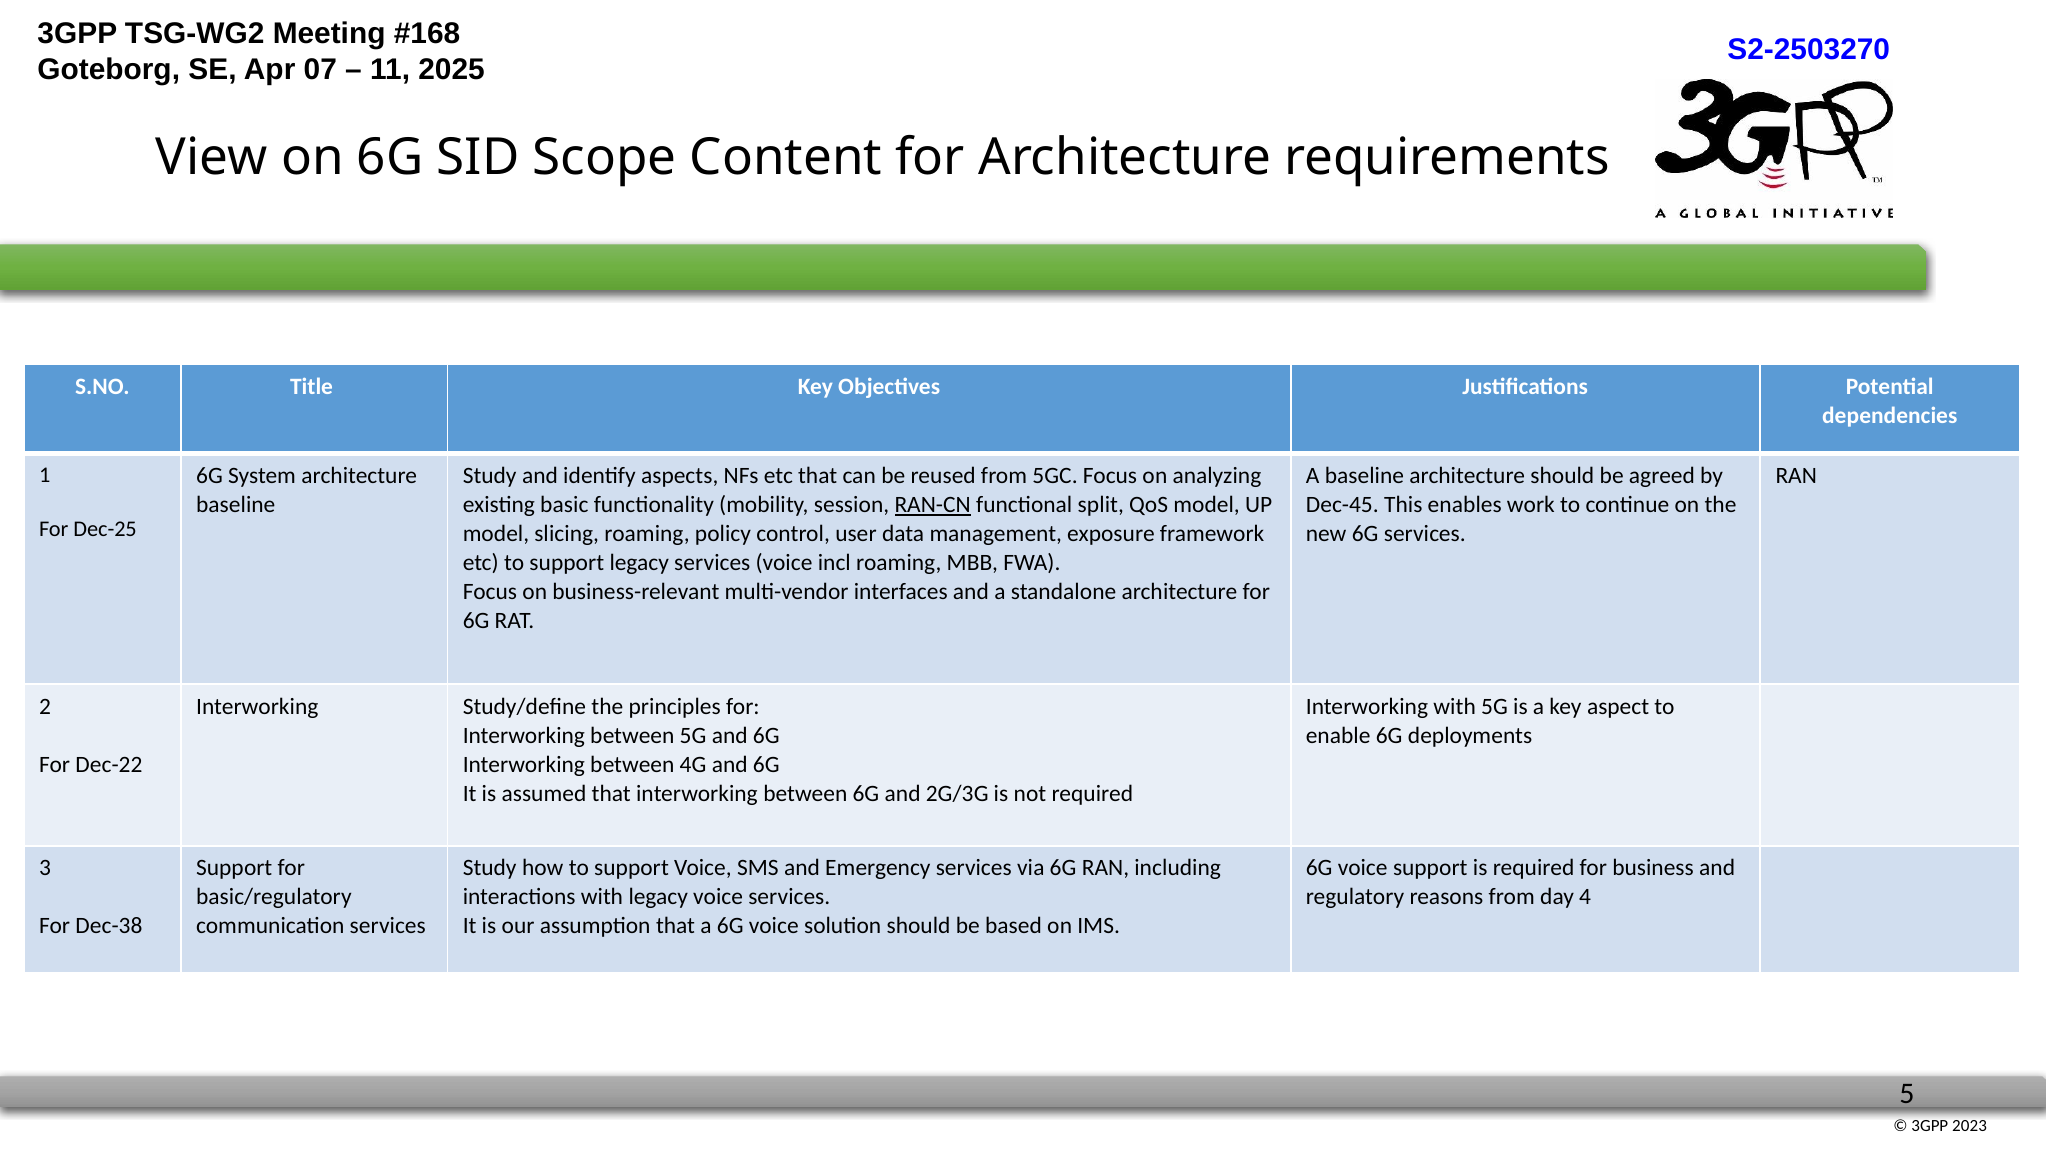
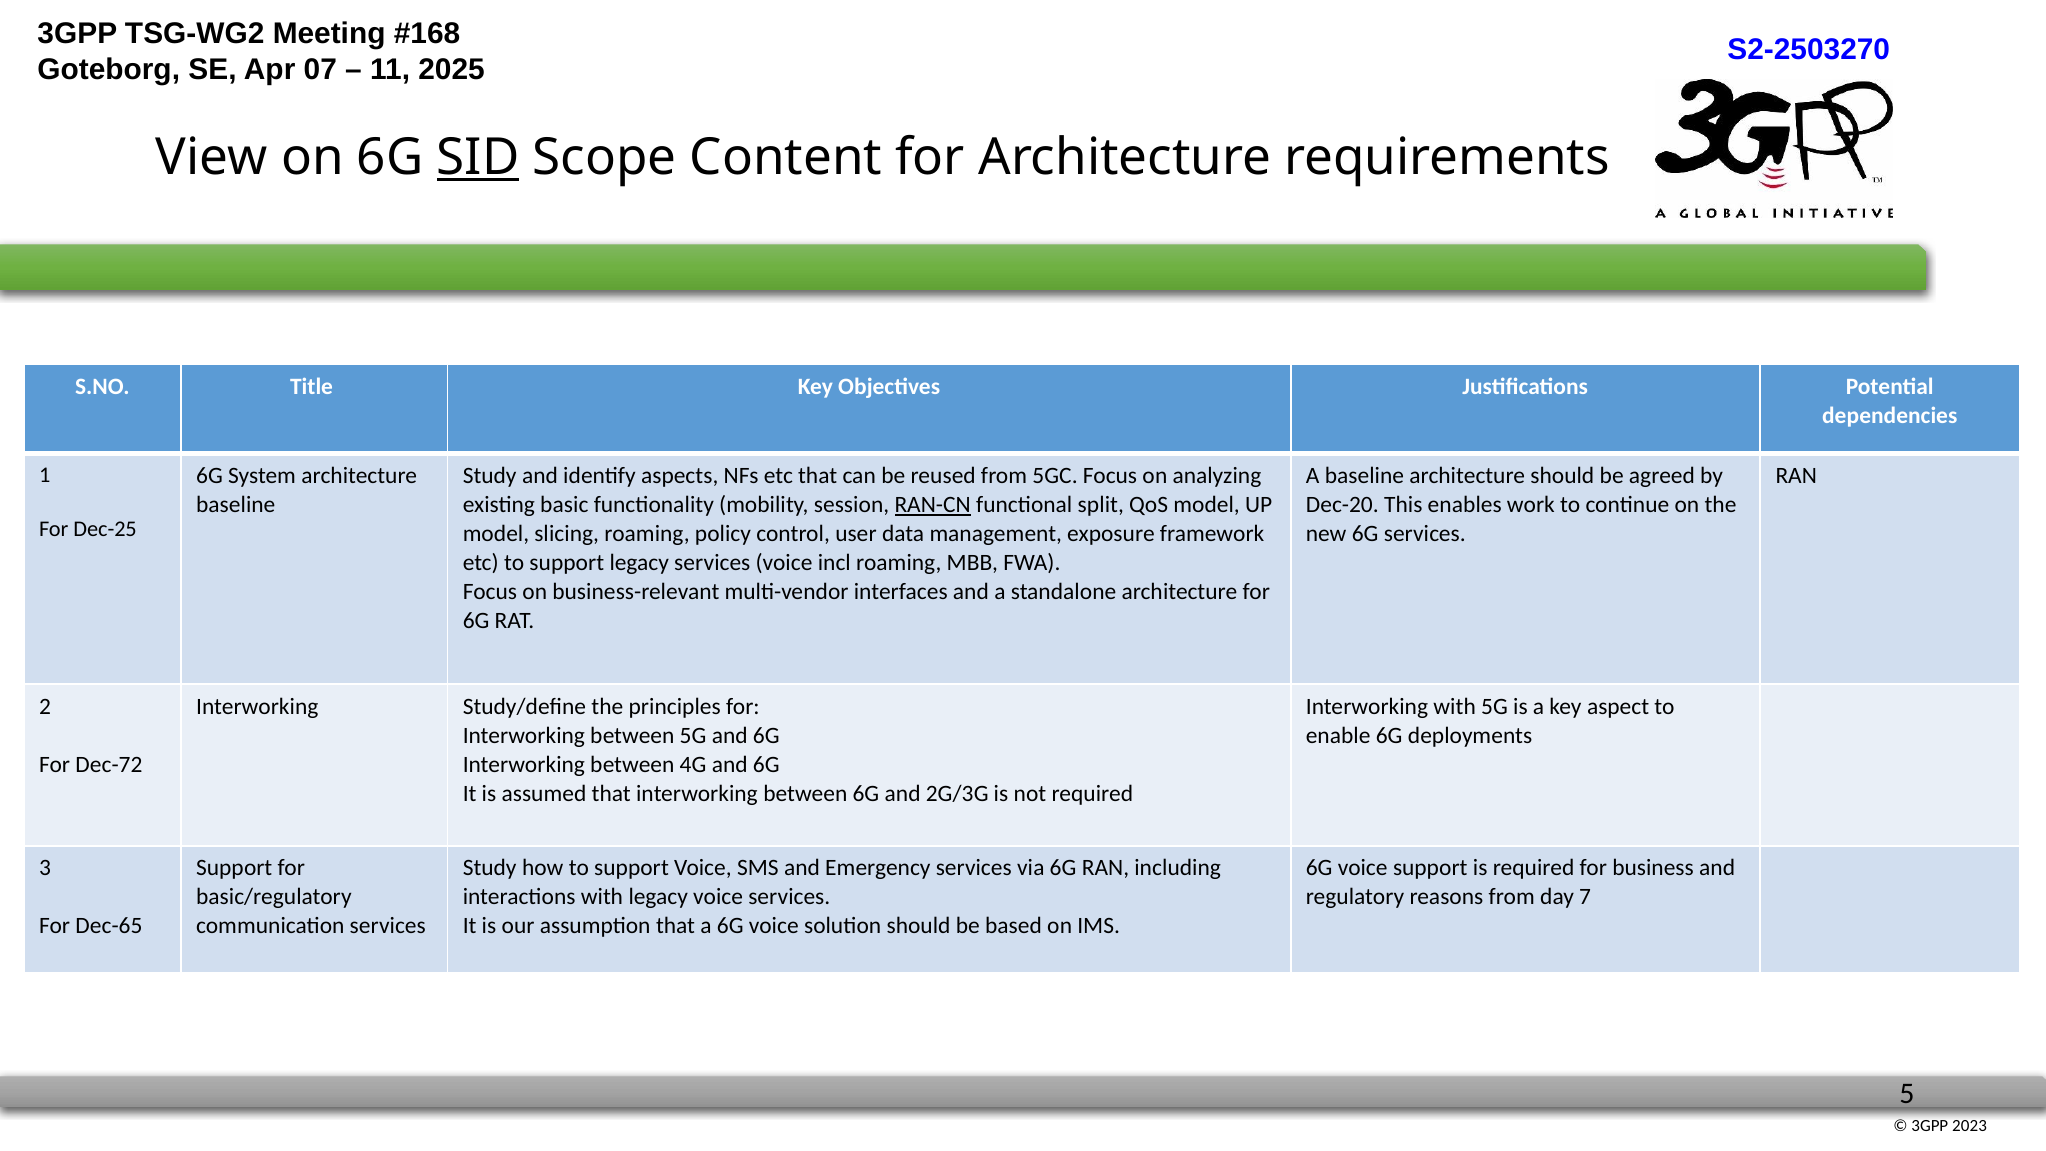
SID underline: none -> present
Dec-45: Dec-45 -> Dec-20
Dec-22: Dec-22 -> Dec-72
4: 4 -> 7
Dec-38: Dec-38 -> Dec-65
